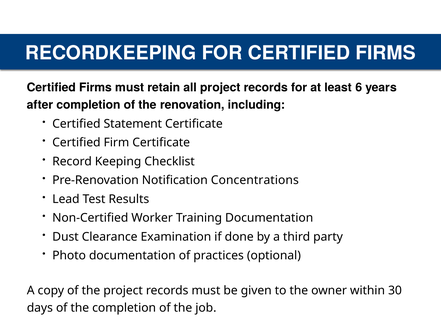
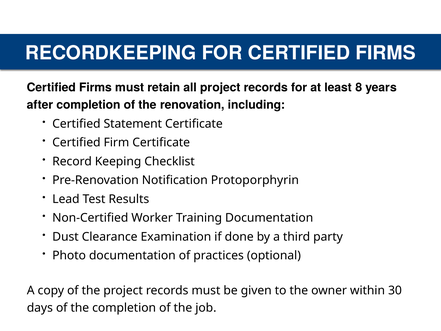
6: 6 -> 8
Concentrations: Concentrations -> Protoporphyrin
